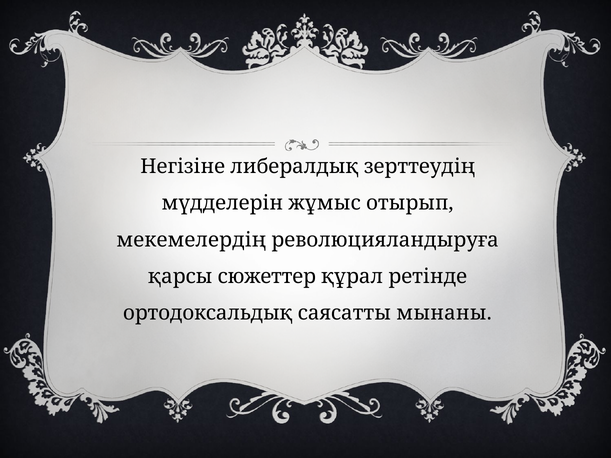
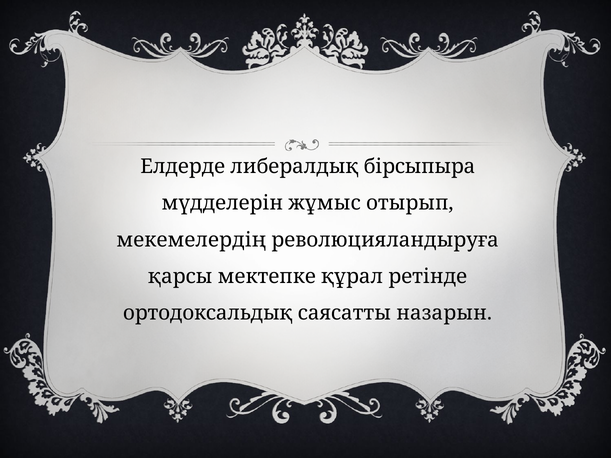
Негізіне: Негізіне -> Елдерде
зерттеудің: зерттеудің -> бірсыпыра
сюжеттер: сюжеттер -> мектепке
мынаны: мынаны -> назарын
